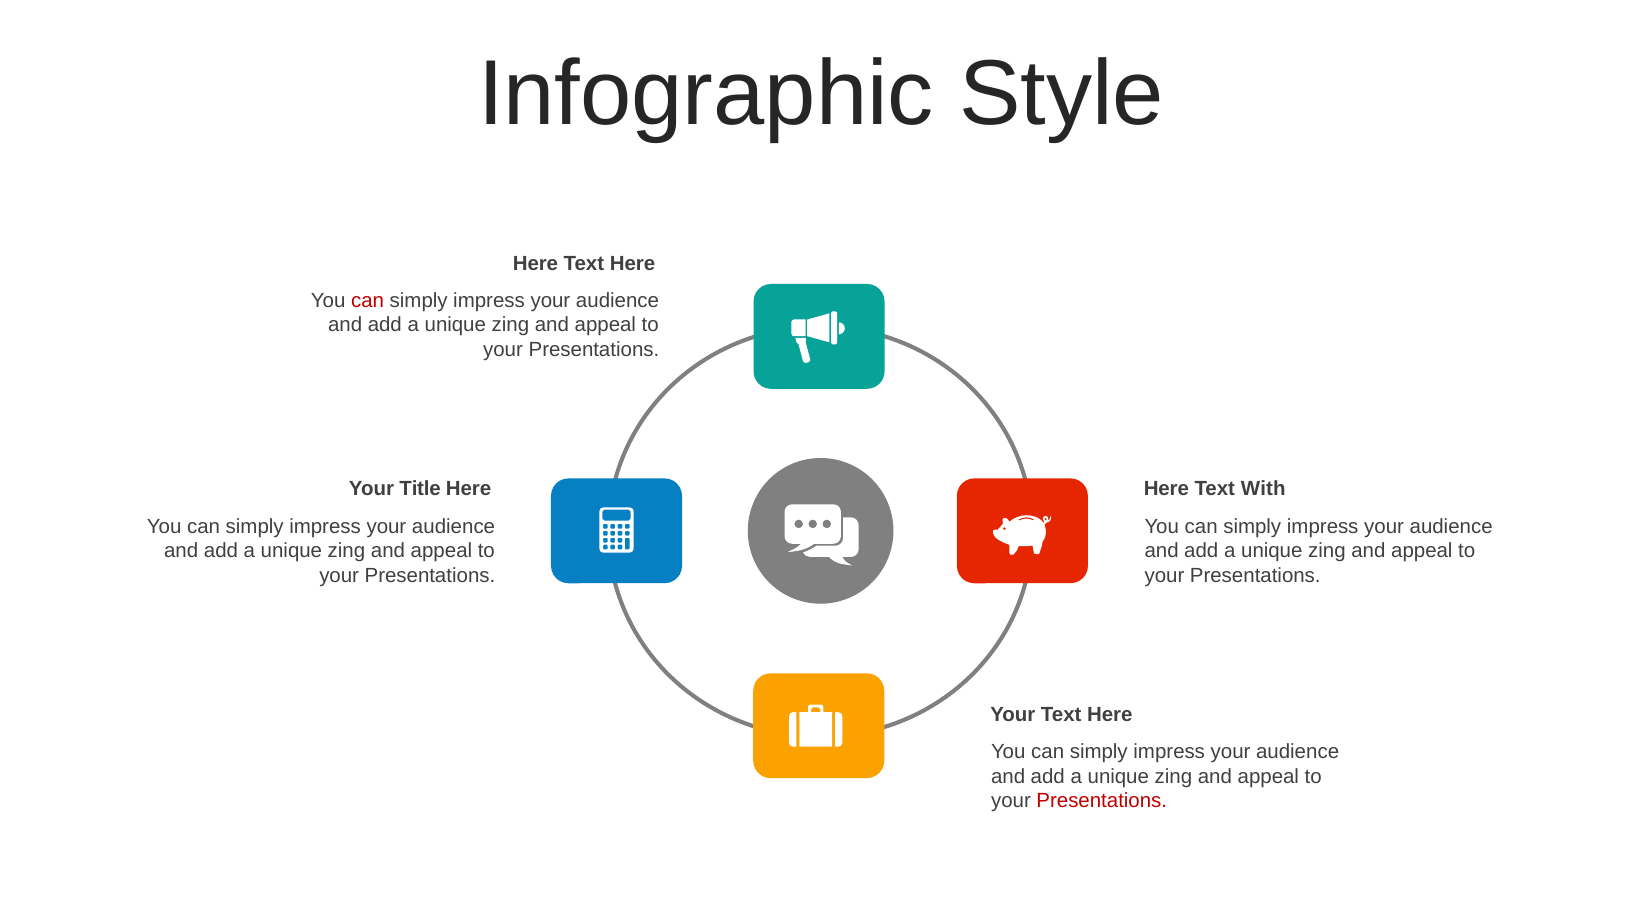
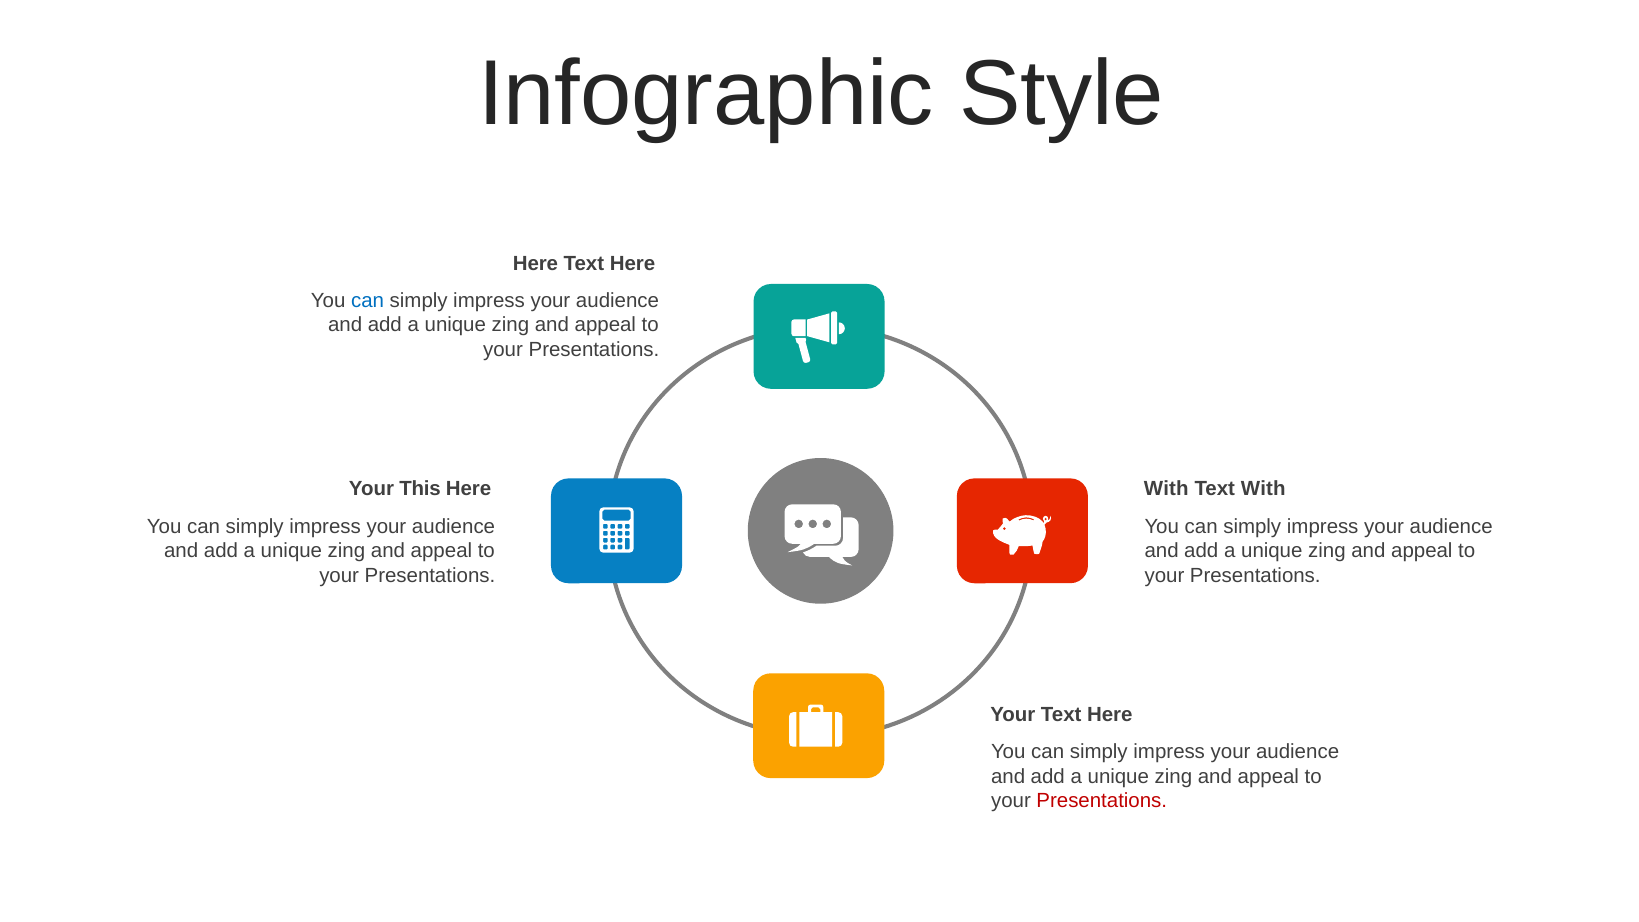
can at (368, 301) colour: red -> blue
Title: Title -> This
Here at (1166, 489): Here -> With
